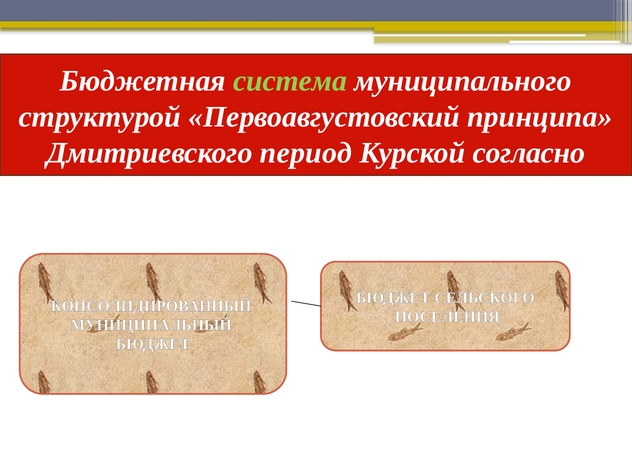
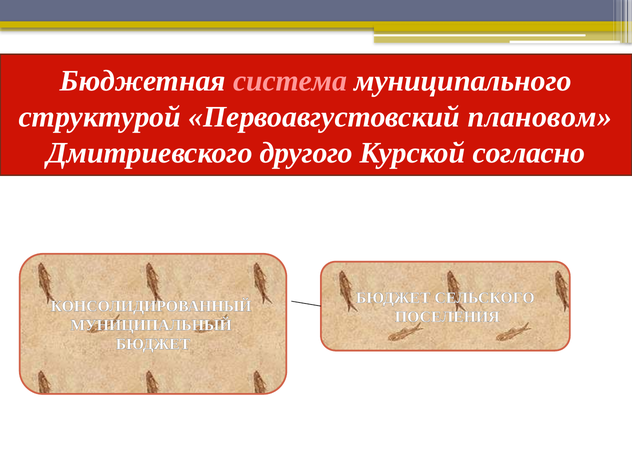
система colour: light green -> pink
принципа: принципа -> плановом
период: период -> другого
